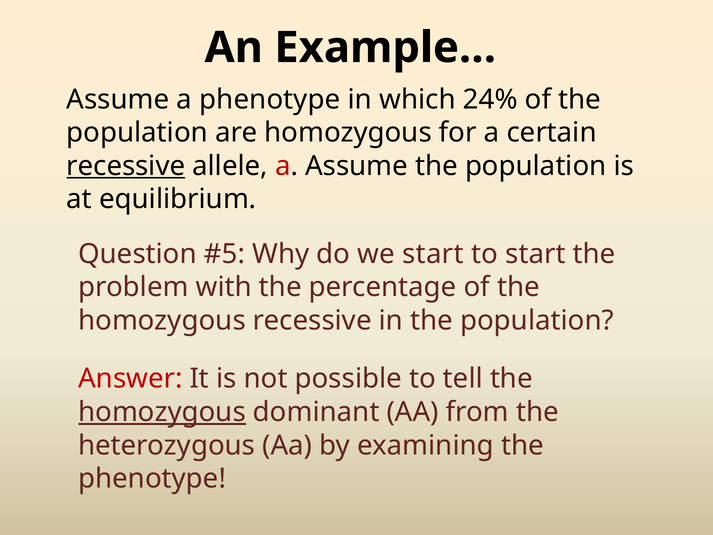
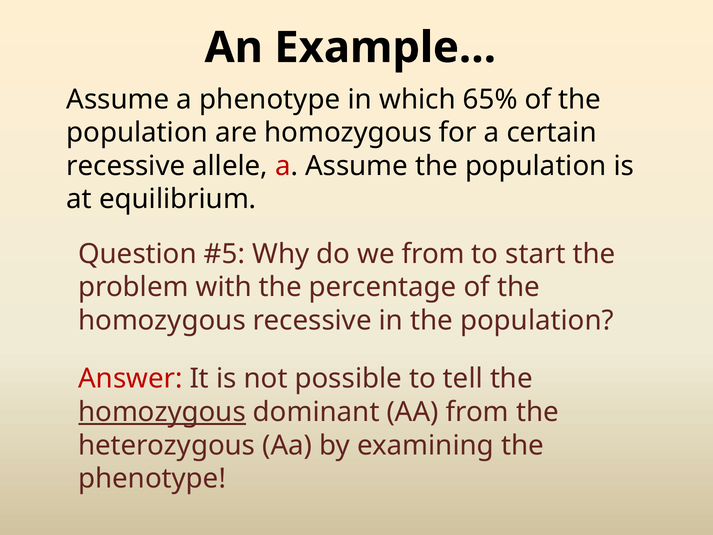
24%: 24% -> 65%
recessive at (126, 166) underline: present -> none
we start: start -> from
